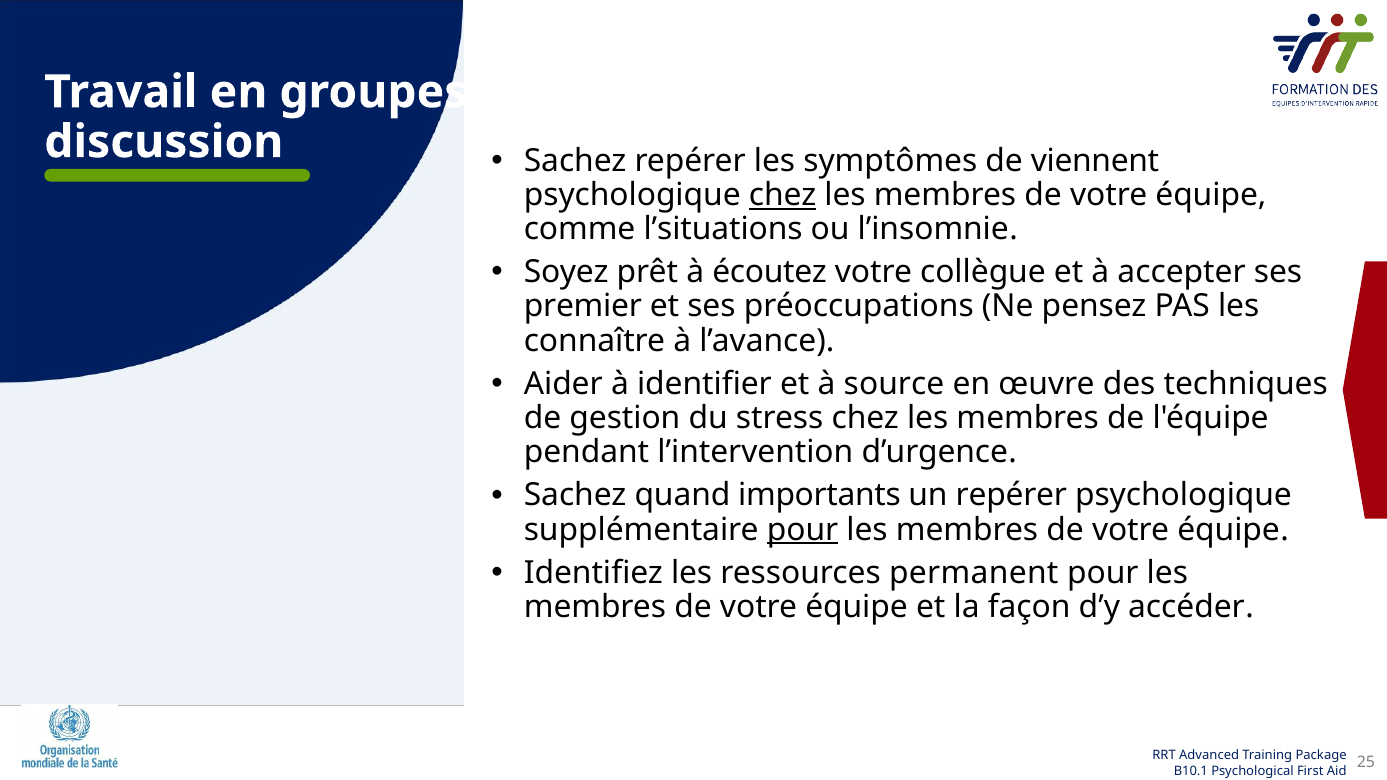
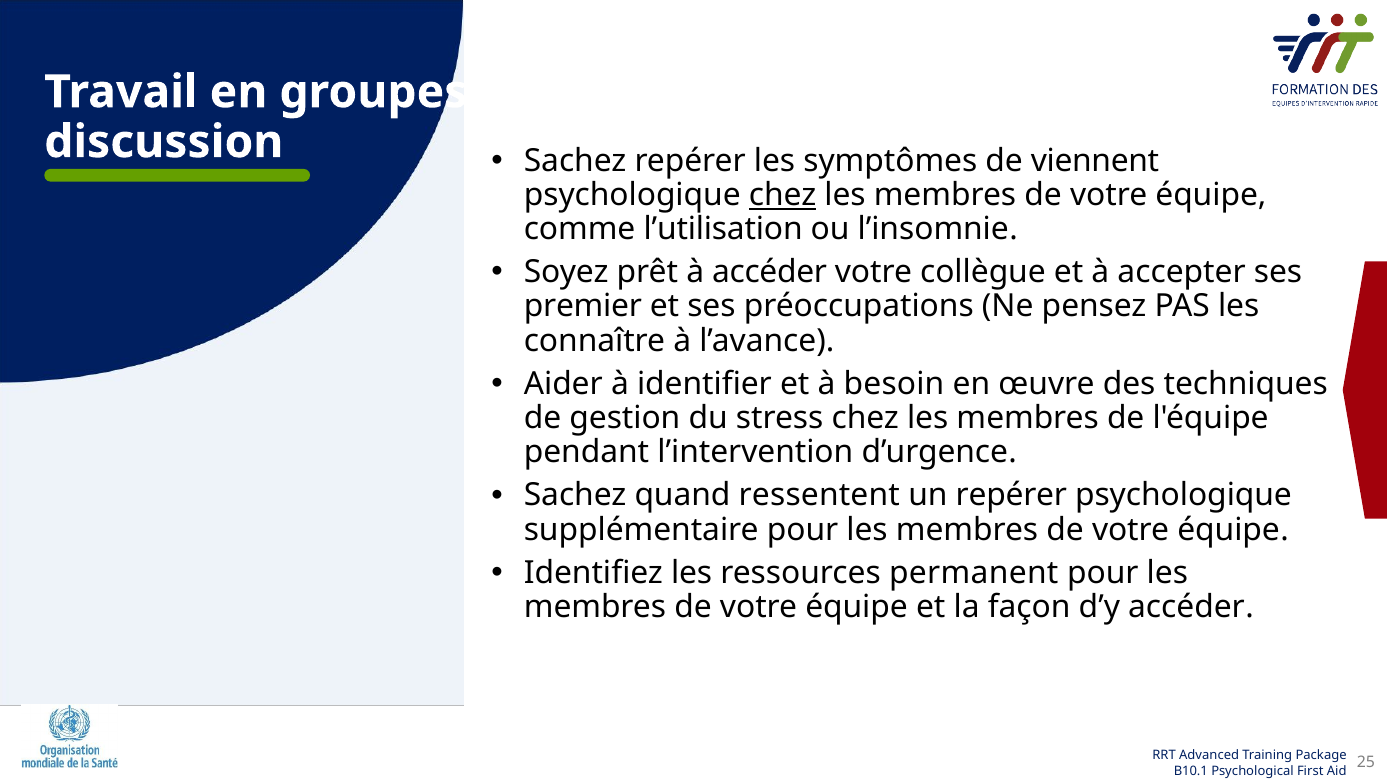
l’situations: l’situations -> l’utilisation
à écoutez: écoutez -> accéder
source: source -> besoin
importants: importants -> ressentent
pour at (803, 530) underline: present -> none
